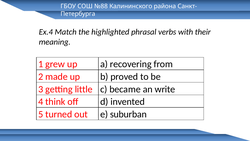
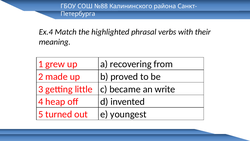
think: think -> heap
suburban: suburban -> youngest
